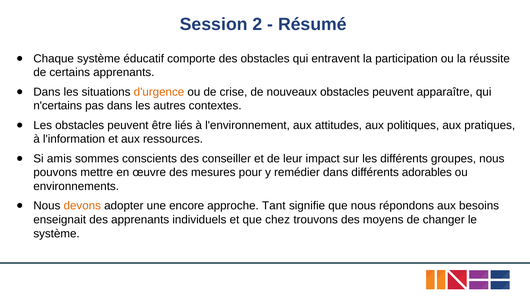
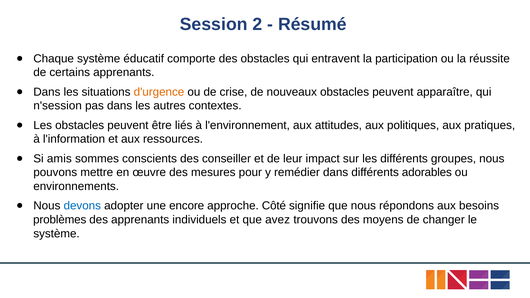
n'certains: n'certains -> n'session
devons colour: orange -> blue
Tant: Tant -> Côté
enseignait: enseignait -> problèmes
chez: chez -> avez
